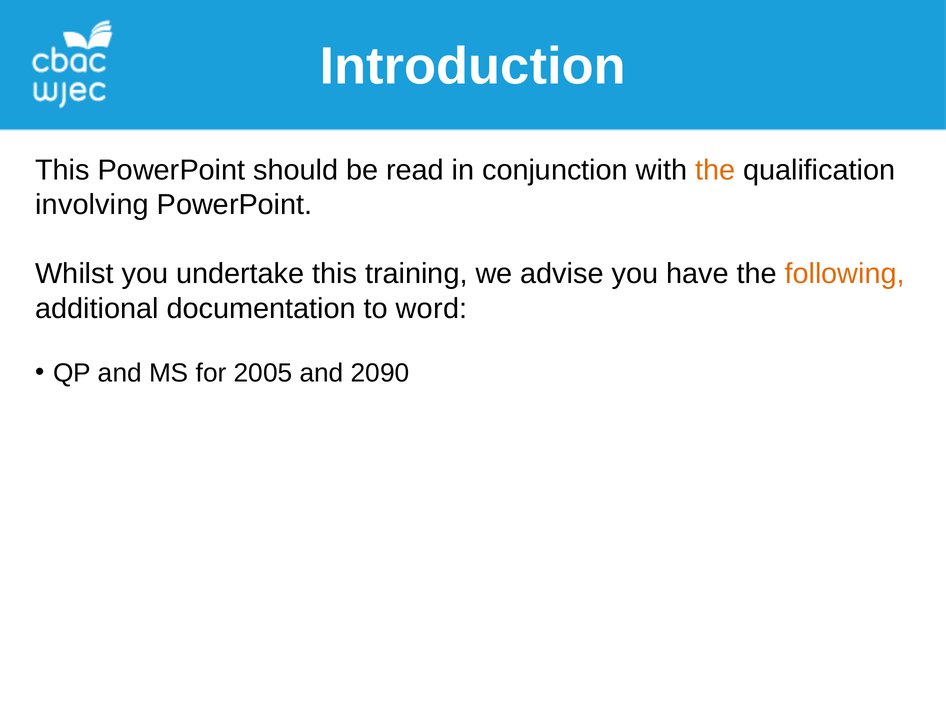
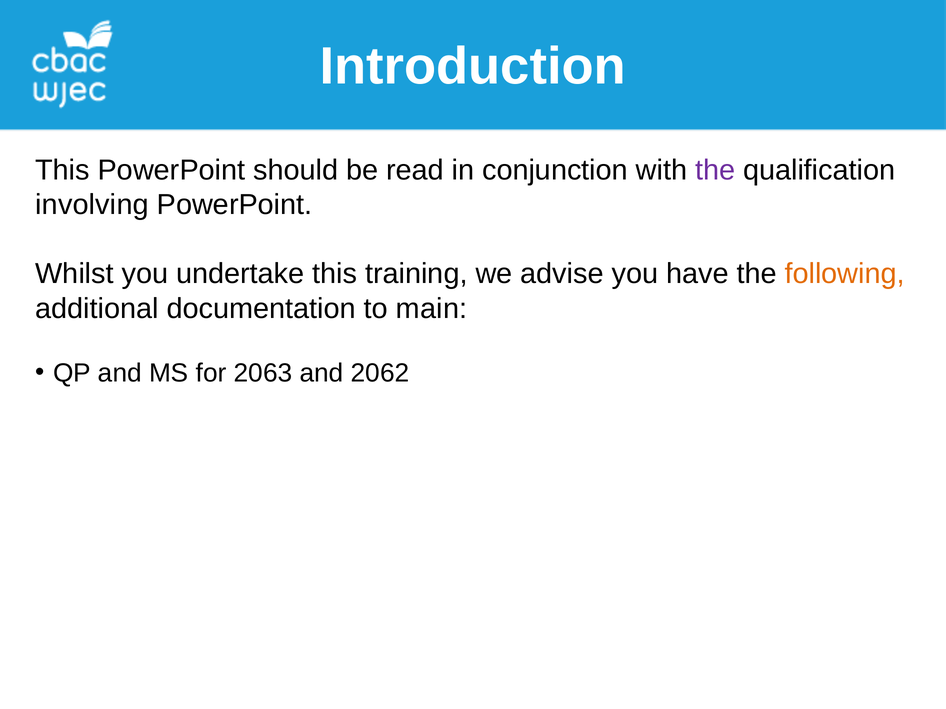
the at (715, 170) colour: orange -> purple
word: word -> main
2005: 2005 -> 2063
2090: 2090 -> 2062
